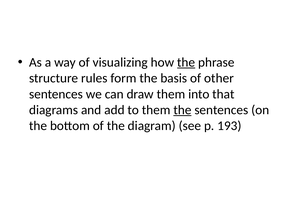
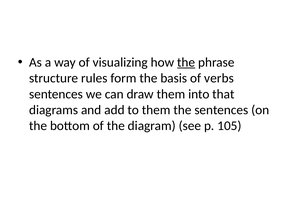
other: other -> verbs
the at (182, 110) underline: present -> none
193: 193 -> 105
